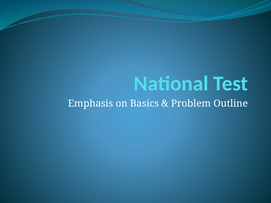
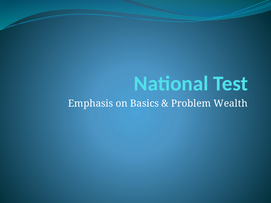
Outline: Outline -> Wealth
